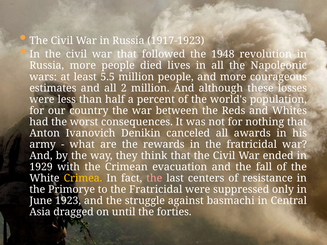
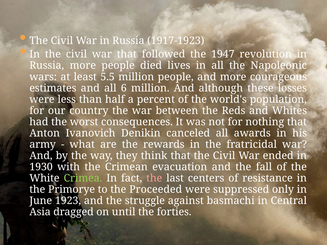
1948: 1948 -> 1947
2: 2 -> 6
1929: 1929 -> 1930
Crimea colour: yellow -> light green
to the Fratricidal: Fratricidal -> Proceeded
